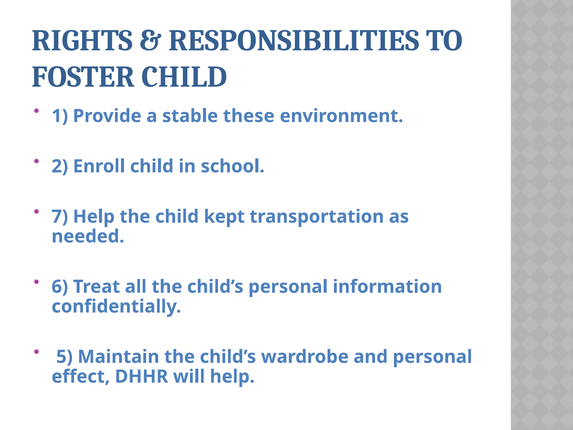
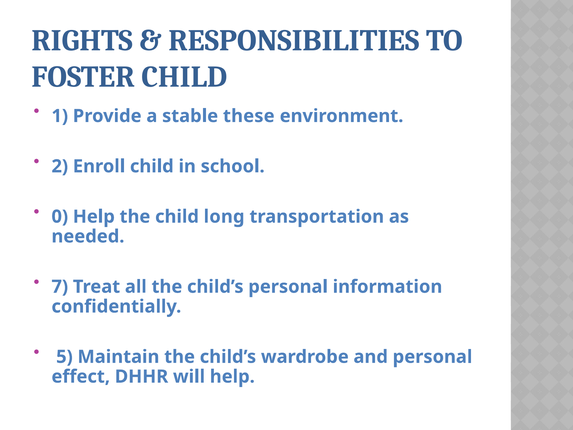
7: 7 -> 0
kept: kept -> long
6: 6 -> 7
